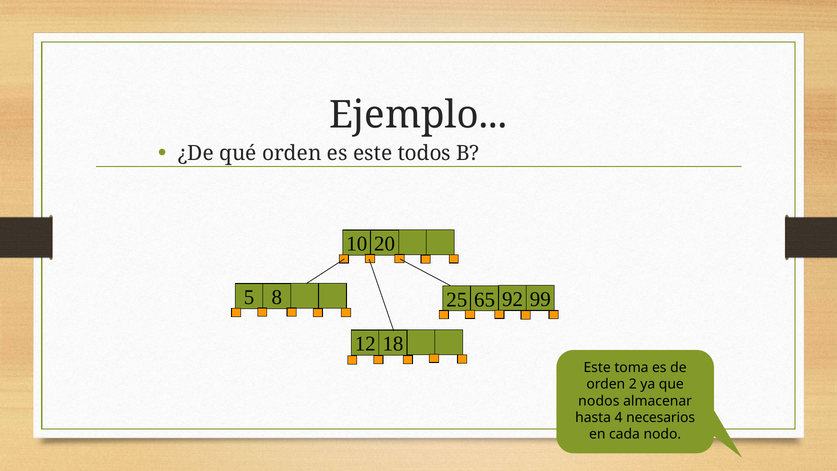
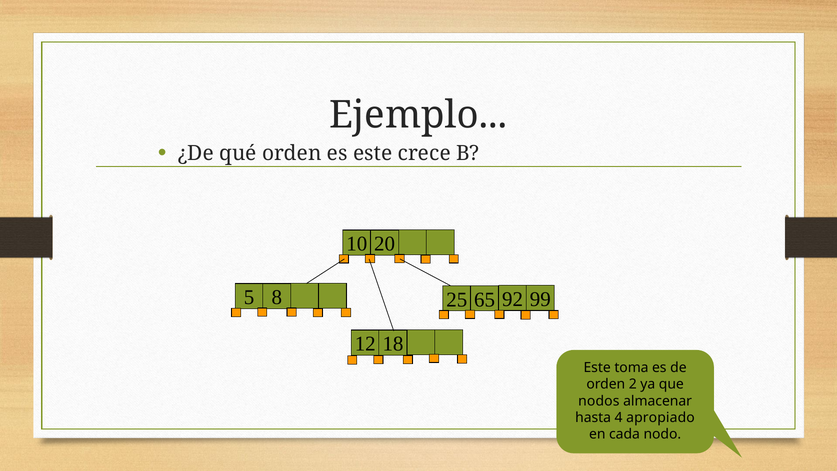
todos: todos -> crece
necesarios: necesarios -> apropiado
